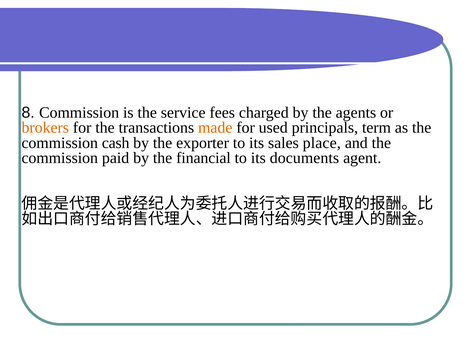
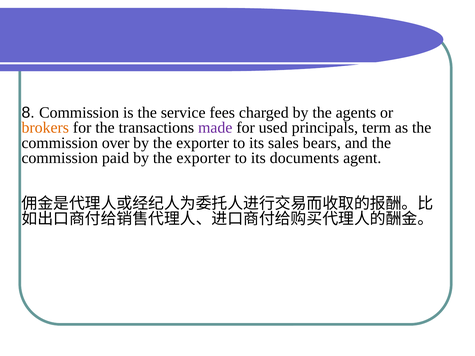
made colour: orange -> purple
cash: cash -> over
place: place -> bears
paid by the financial: financial -> exporter
